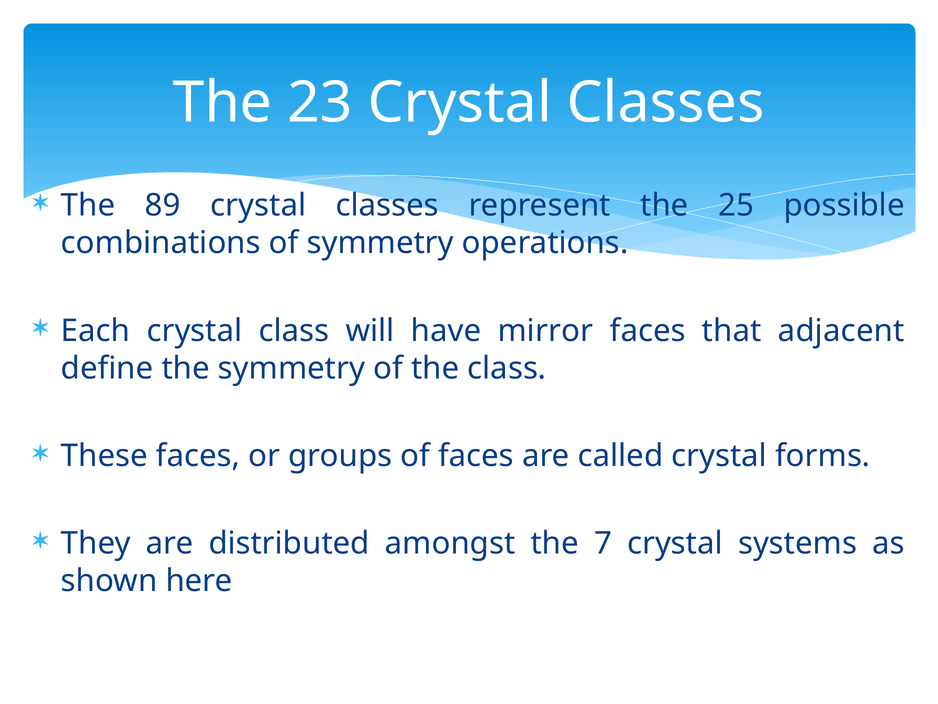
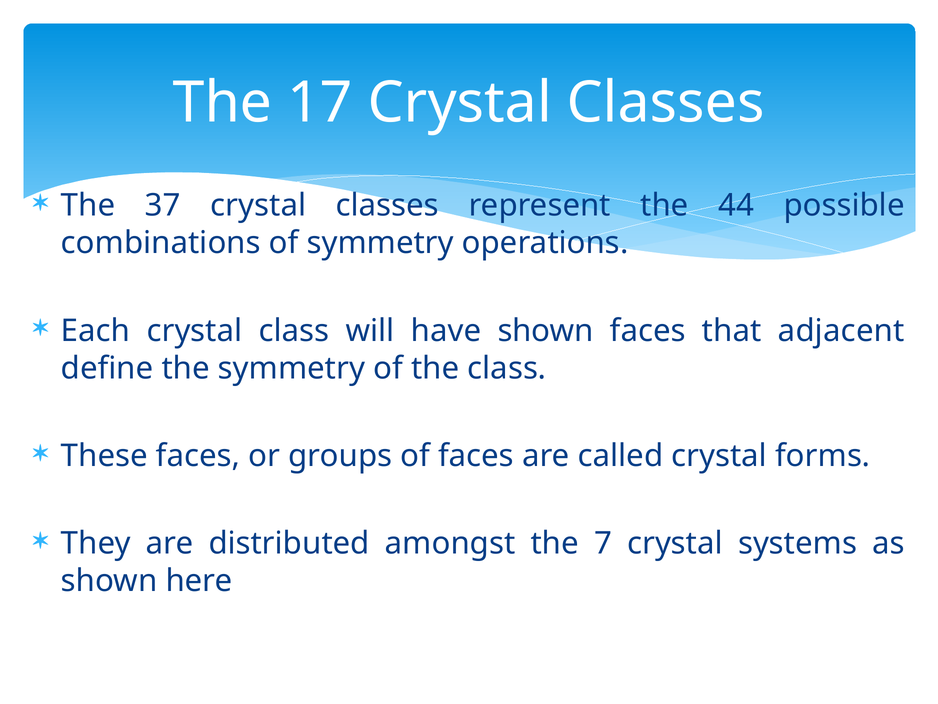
23: 23 -> 17
89: 89 -> 37
25: 25 -> 44
have mirror: mirror -> shown
